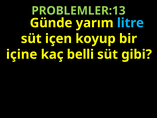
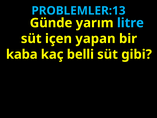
PROBLEMLER:13 colour: light green -> light blue
koyup: koyup -> yapan
içine: içine -> kaba
